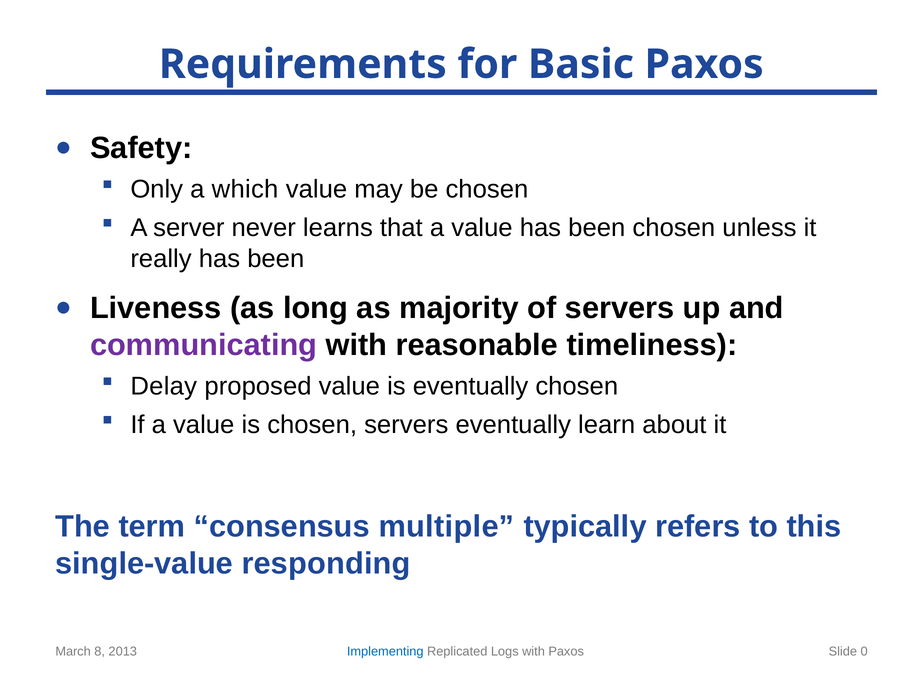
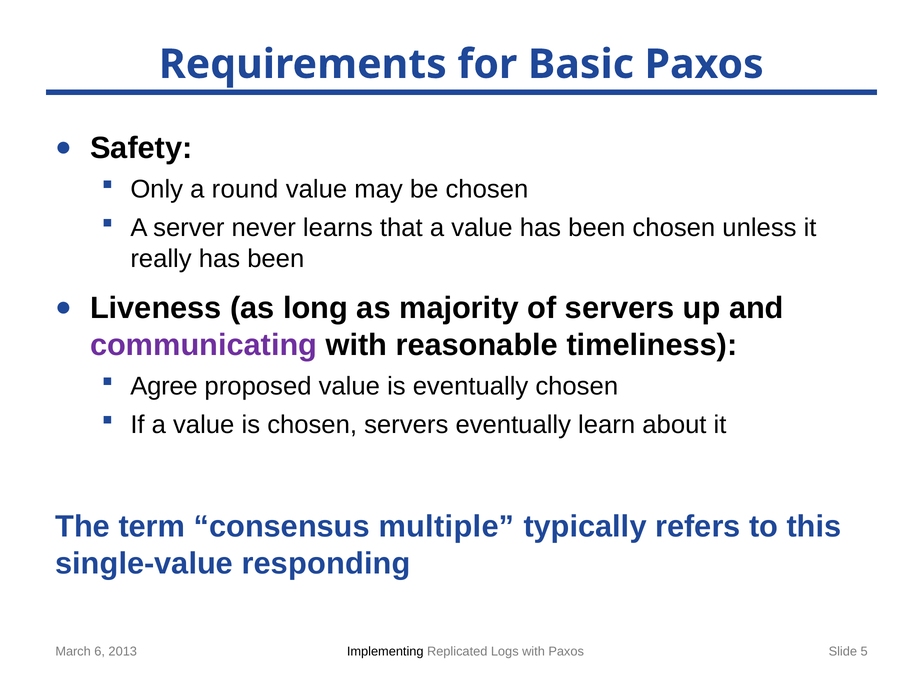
which: which -> round
Delay: Delay -> Agree
8: 8 -> 6
Implementing colour: blue -> black
0: 0 -> 5
